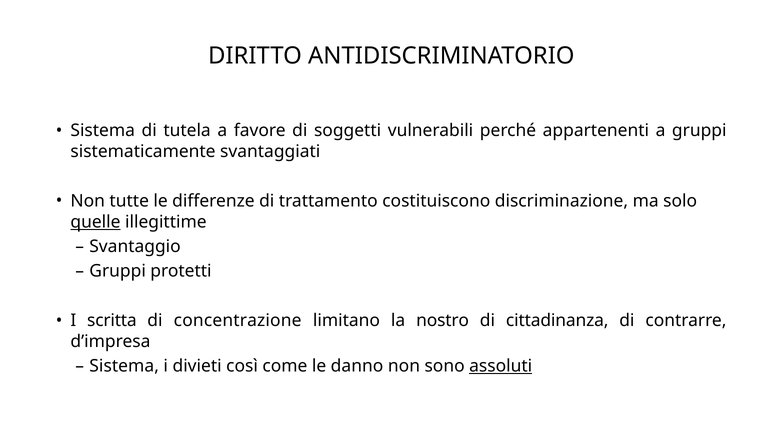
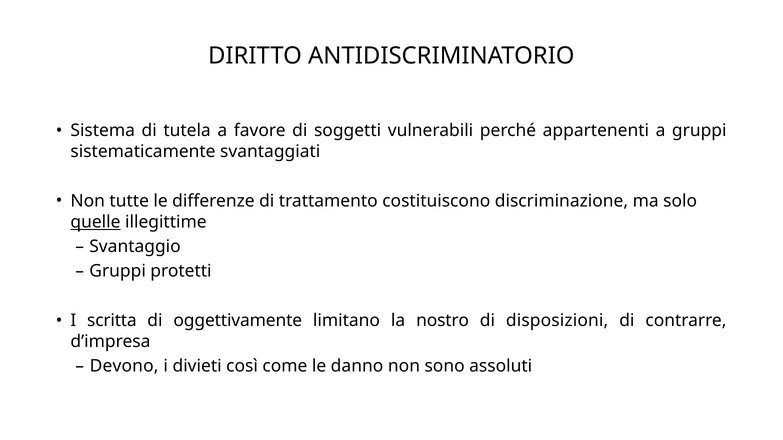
concentrazione: concentrazione -> oggettivamente
cittadinanza: cittadinanza -> disposizioni
Sistema at (124, 367): Sistema -> Devono
assoluti underline: present -> none
